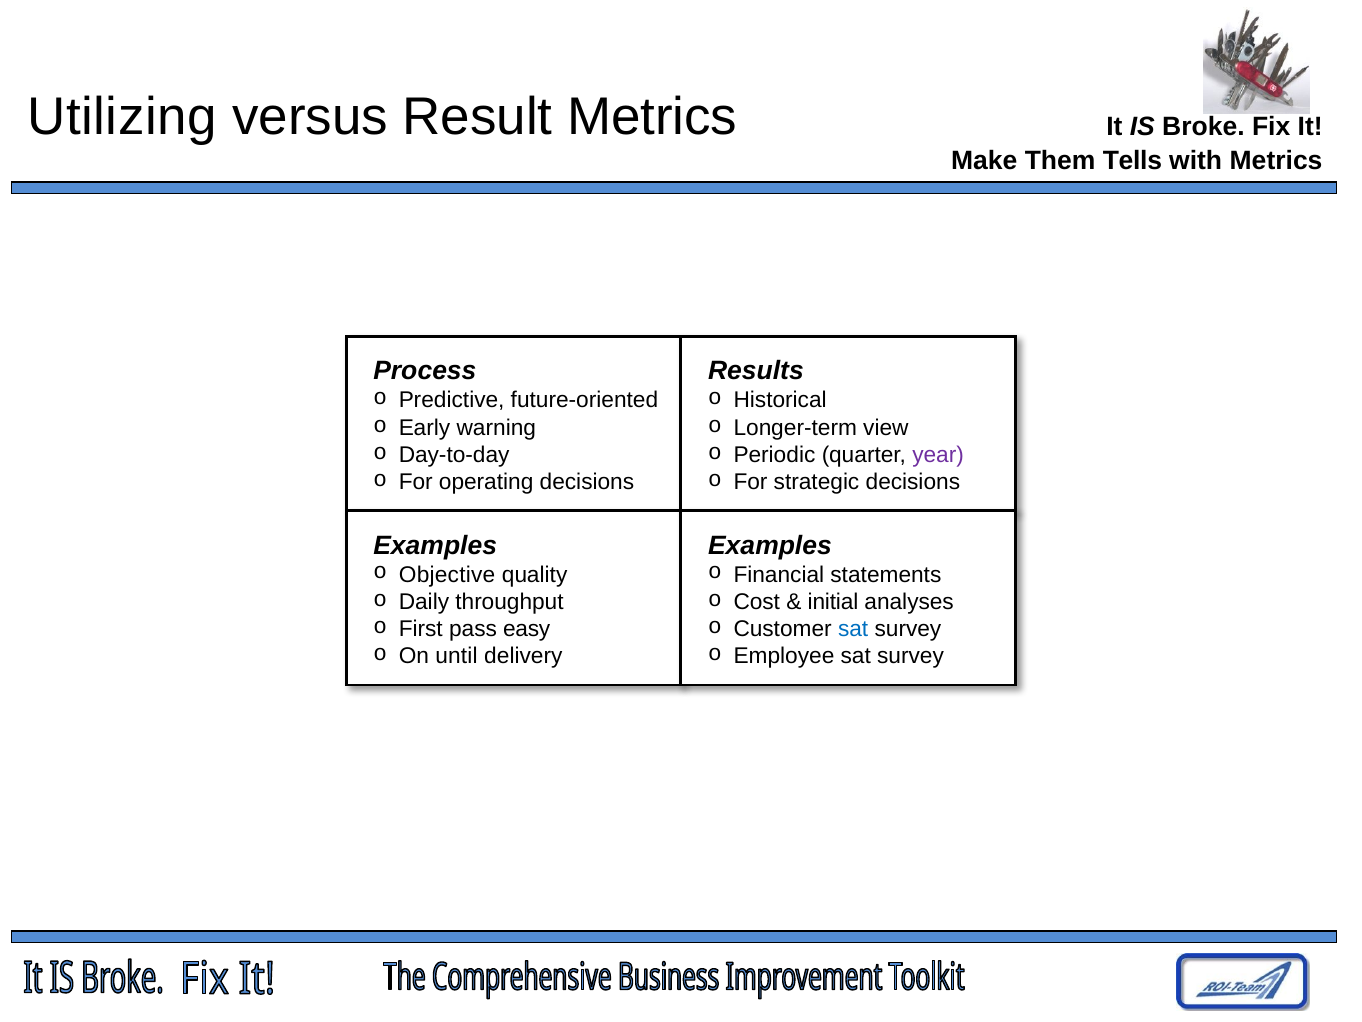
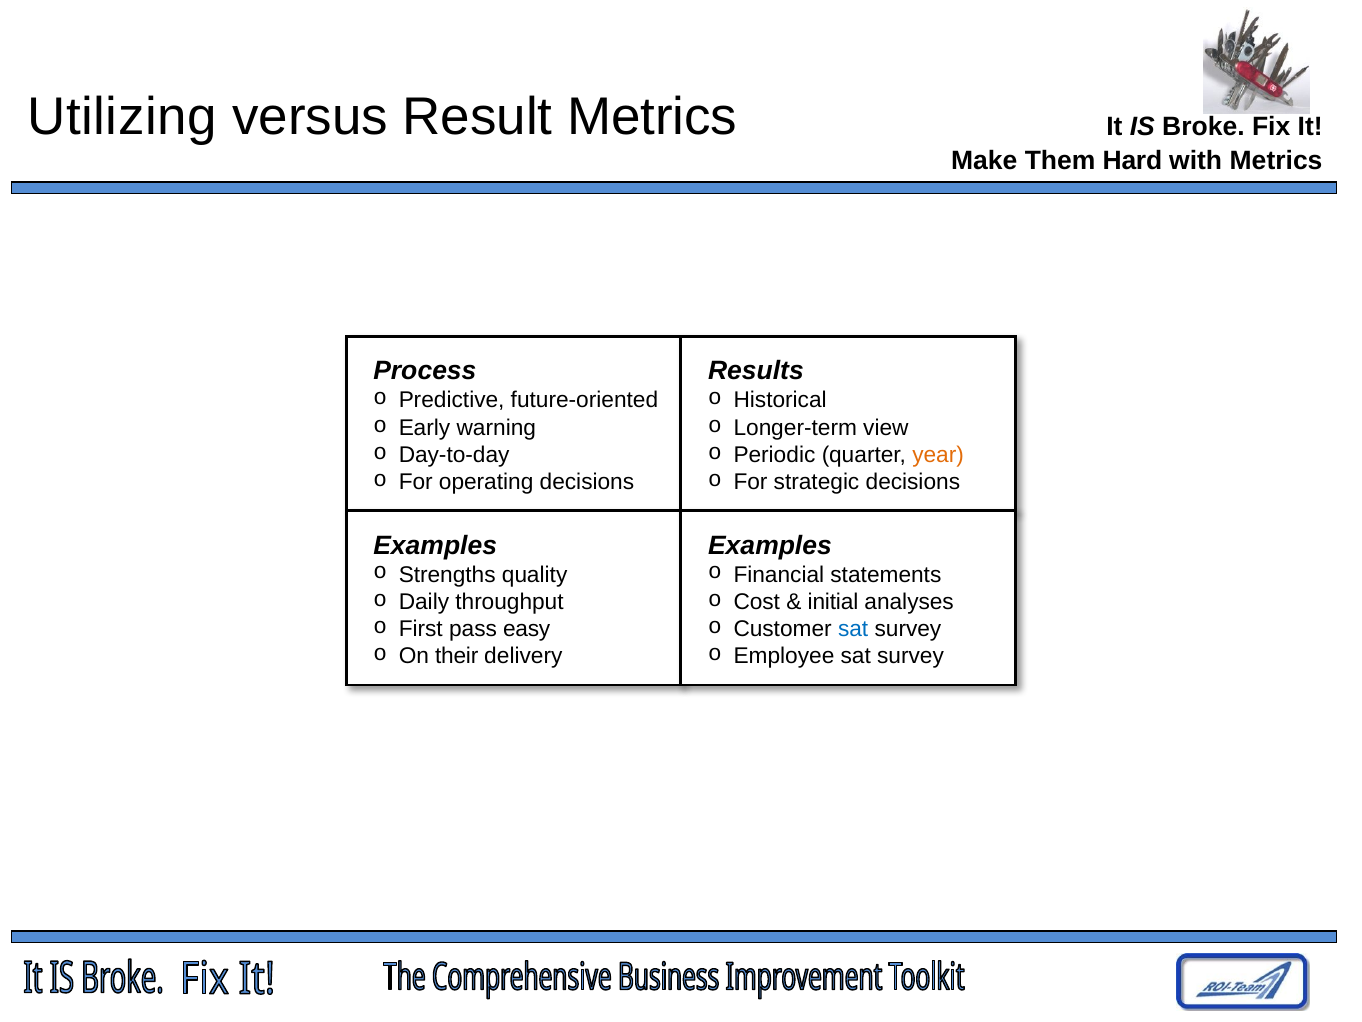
Tells: Tells -> Hard
year colour: purple -> orange
Objective: Objective -> Strengths
until: until -> their
